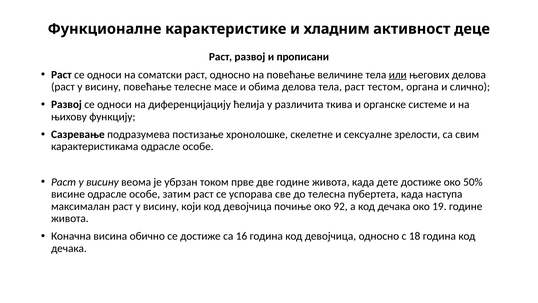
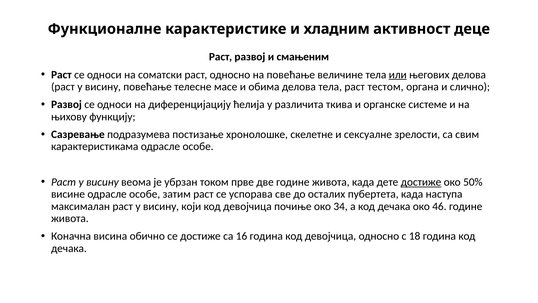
прописани: прописани -> смањеним
достиже at (421, 182) underline: none -> present
телесна: телесна -> осталих
92: 92 -> 34
19: 19 -> 46
